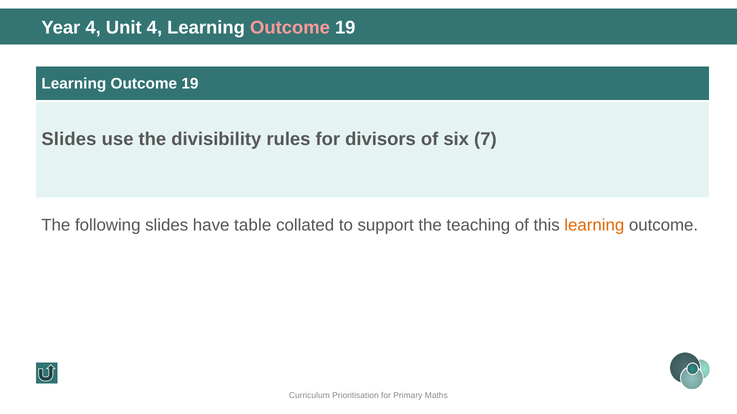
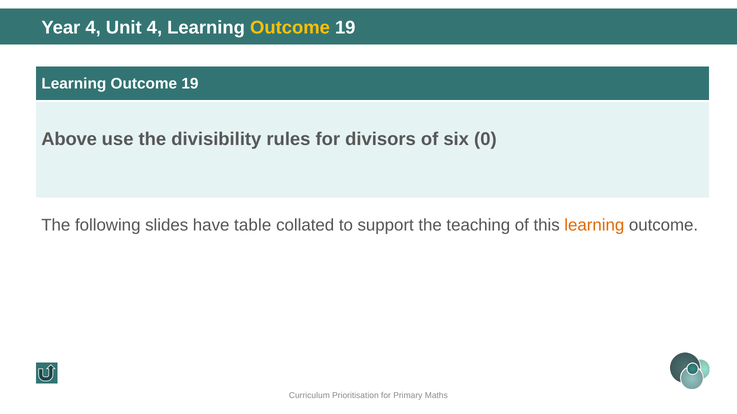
Outcome at (290, 27) colour: pink -> yellow
Slides at (69, 140): Slides -> Above
7: 7 -> 0
